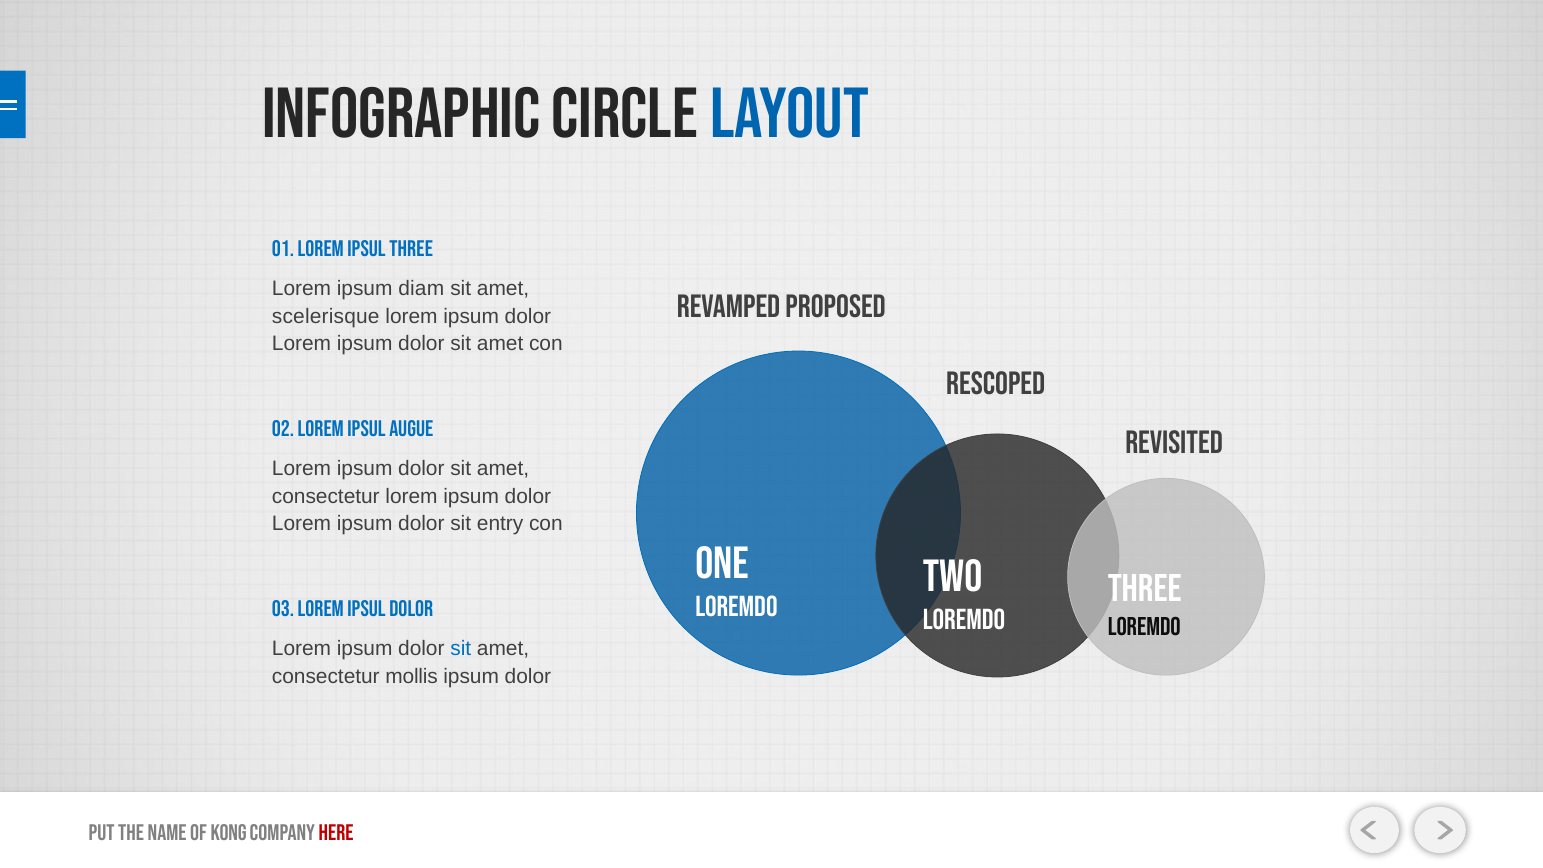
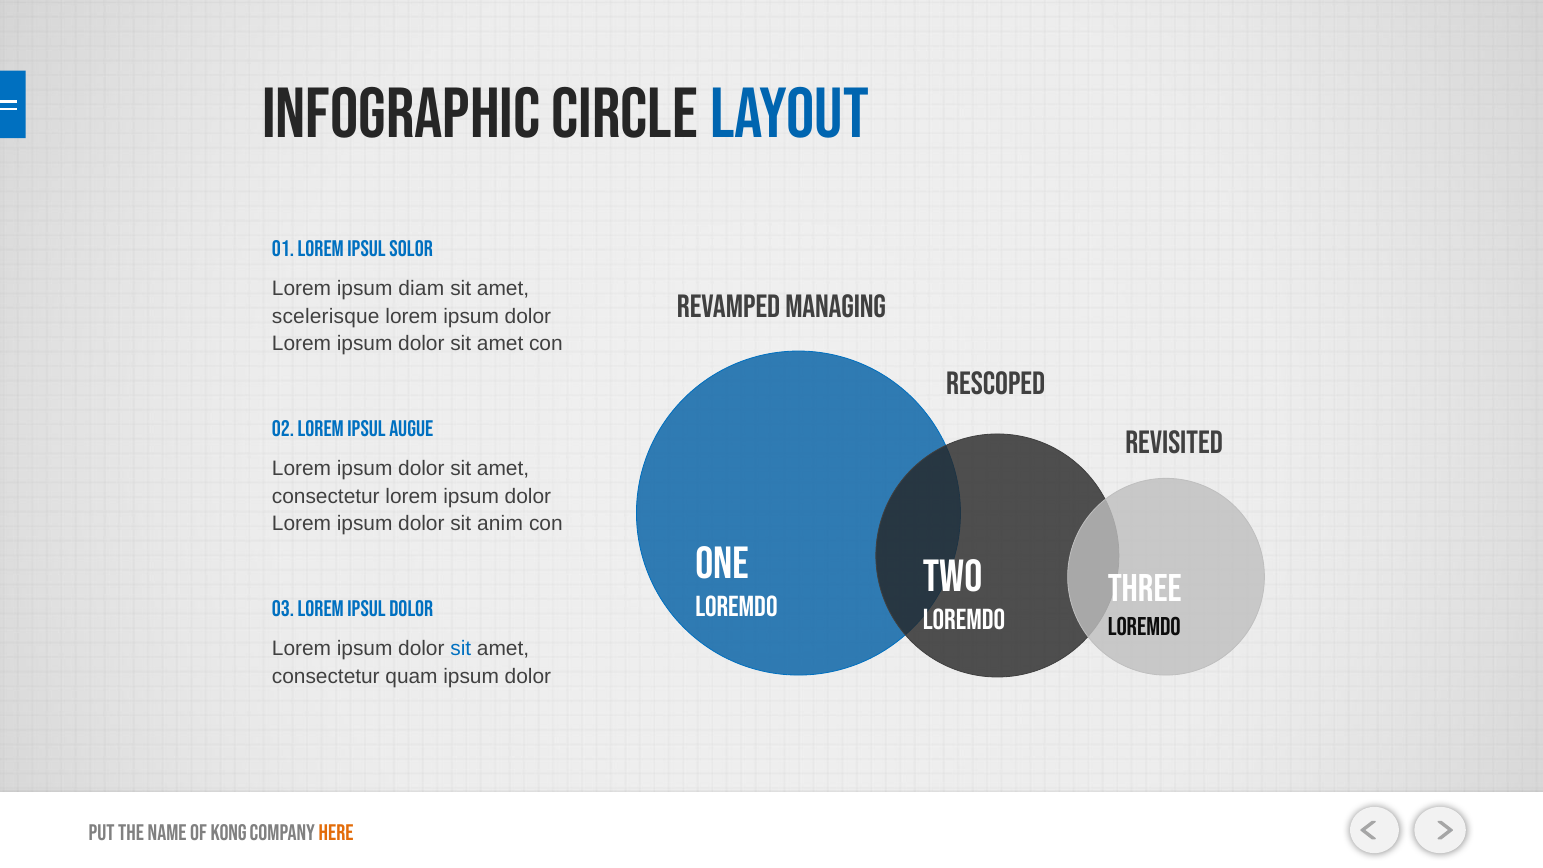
IPSUL THREE: THREE -> SOLOR
PROPOSED: PROPOSED -> MANAGING
entry: entry -> anim
mollis: mollis -> quam
HERE colour: red -> orange
